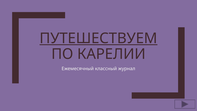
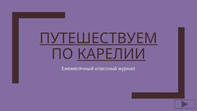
КАРЕЛИИ underline: none -> present
